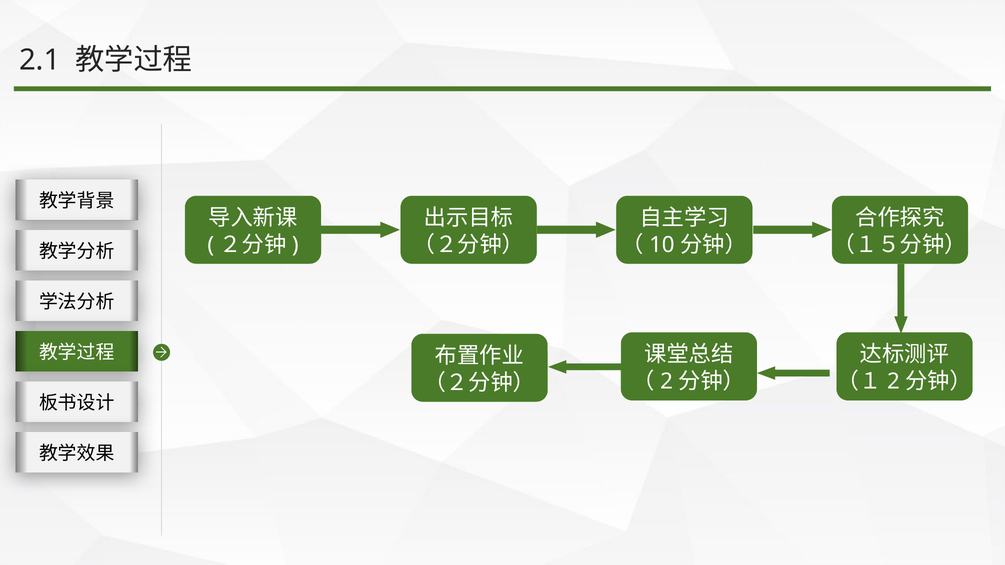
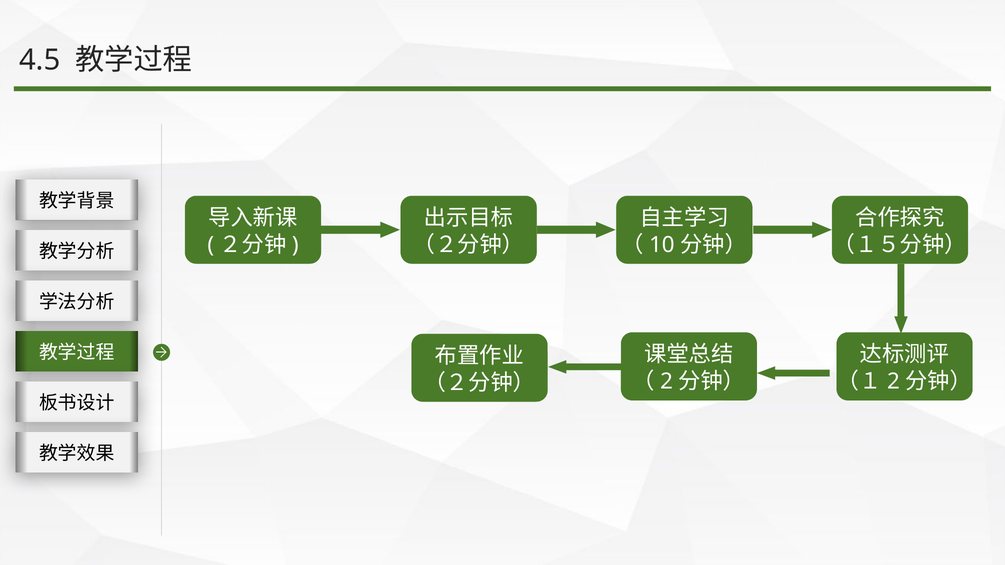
2.1: 2.1 -> 4.5
